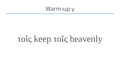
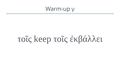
heavenly: heavenly -> ἐκβάλλει
